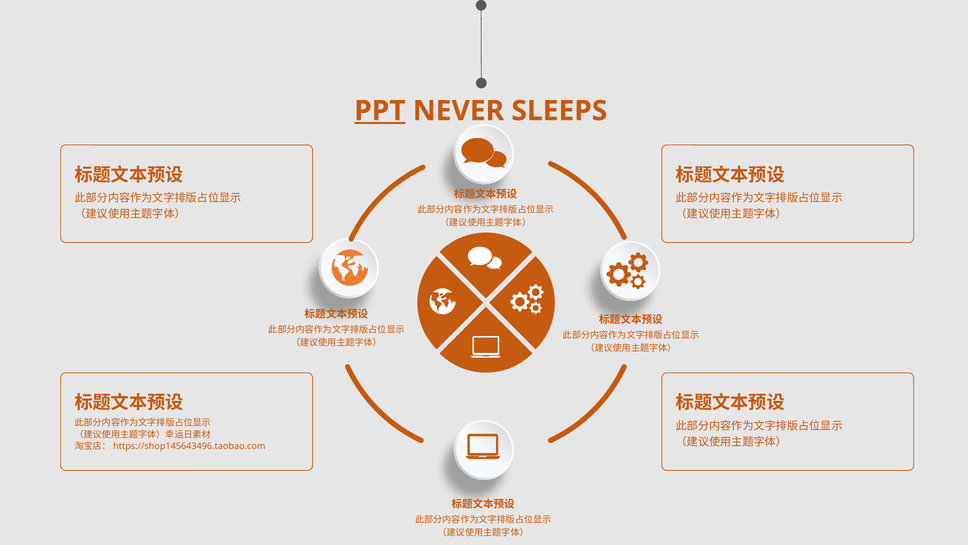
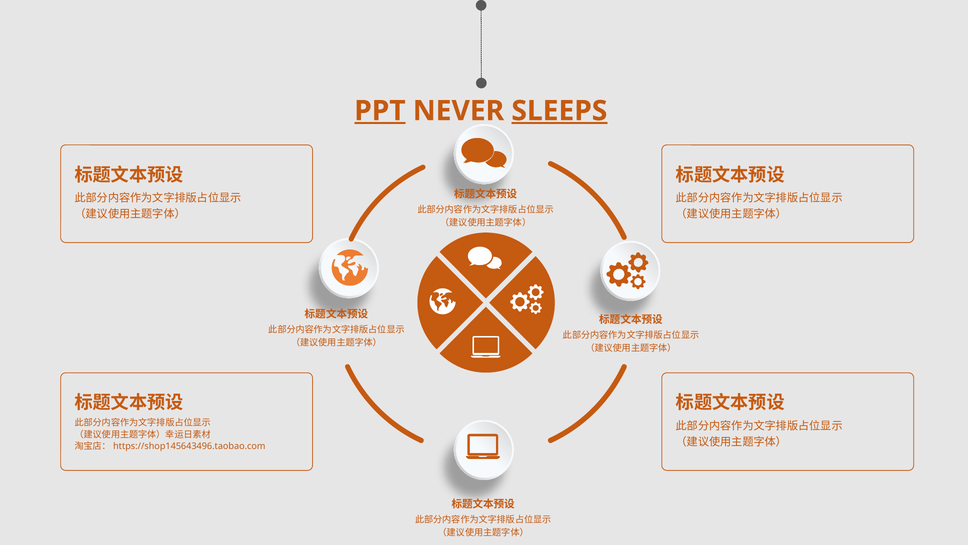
SLEEPS underline: none -> present
